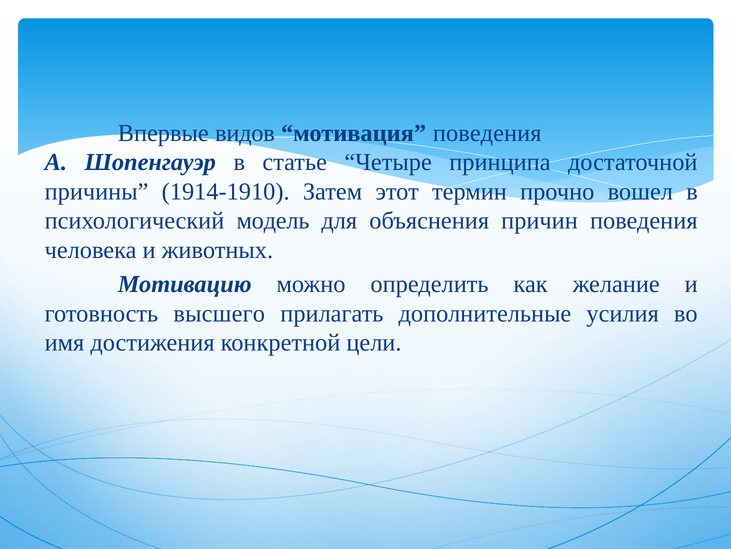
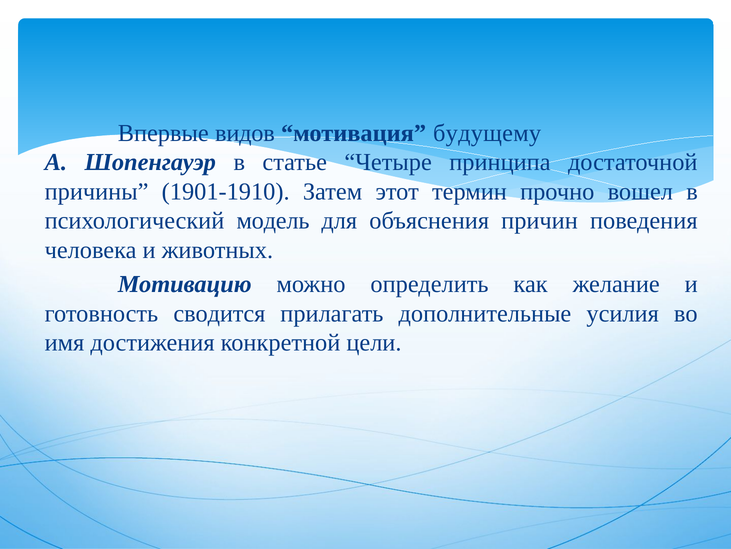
мотивация поведения: поведения -> будущему
1914-1910: 1914-1910 -> 1901-1910
высшего: высшего -> сводится
